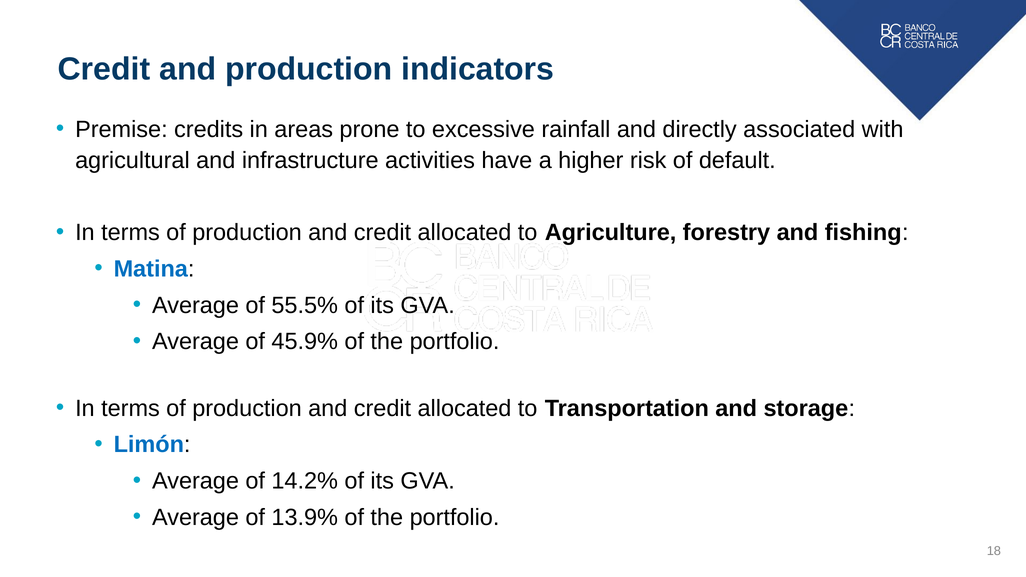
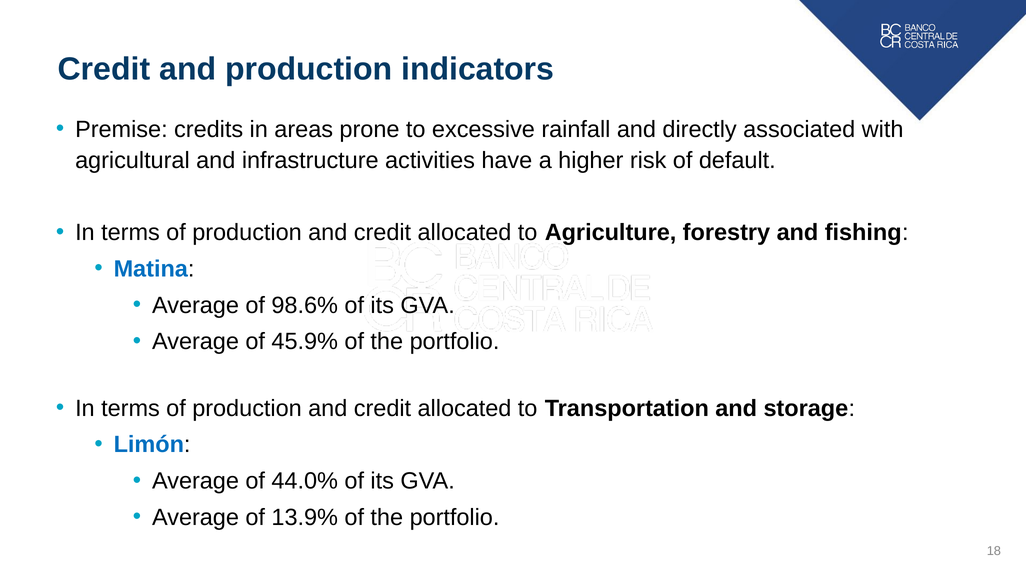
55.5%: 55.5% -> 98.6%
14.2%: 14.2% -> 44.0%
